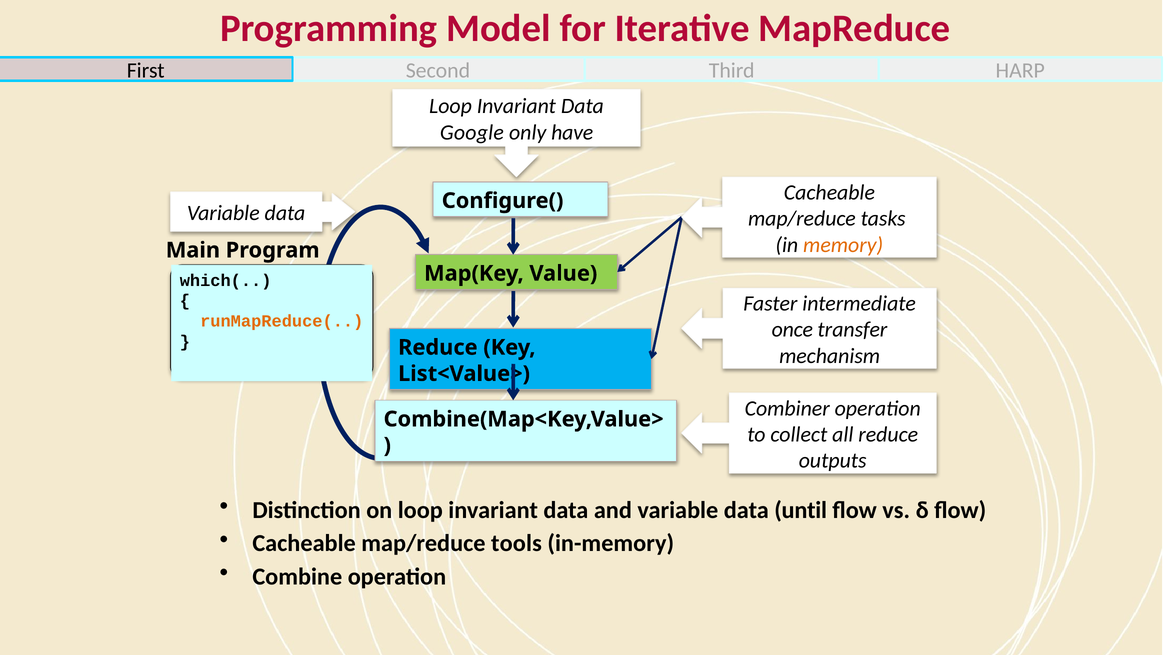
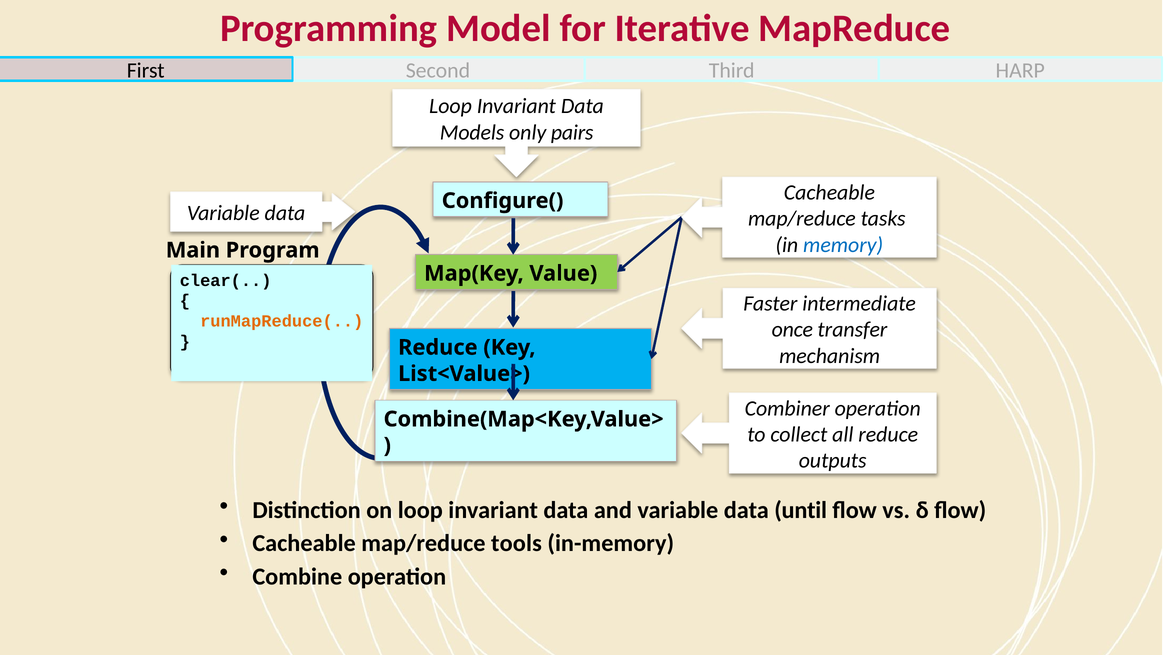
Google: Google -> Models
have: have -> pairs
memory colour: orange -> blue
which(: which( -> clear(
